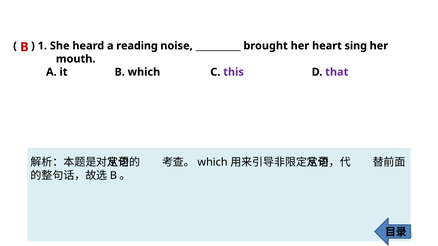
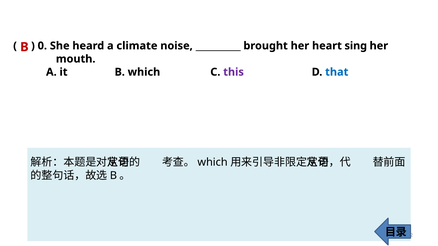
1: 1 -> 0
reading: reading -> climate
that colour: purple -> blue
